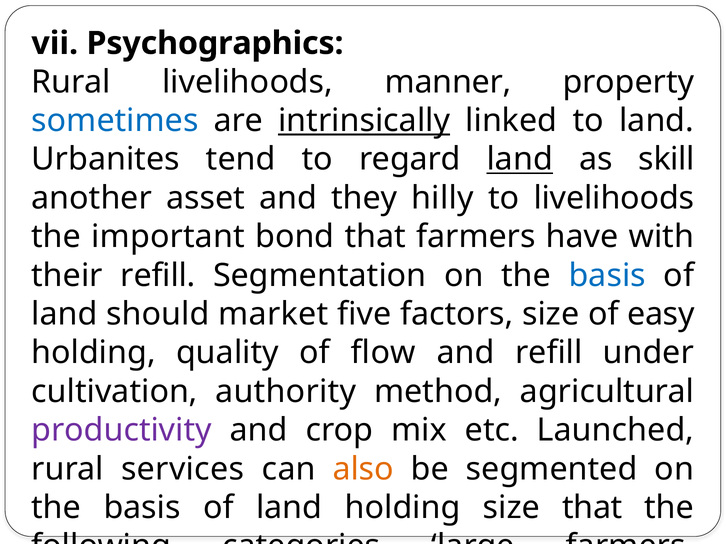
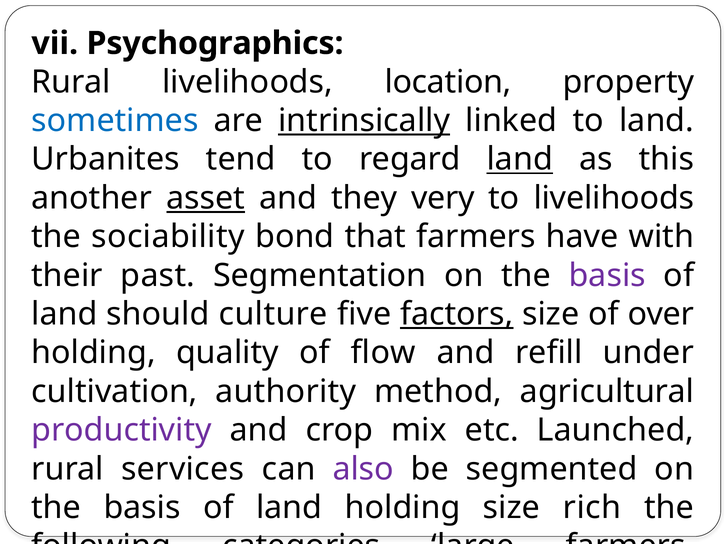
manner: manner -> location
skill: skill -> this
asset underline: none -> present
hilly: hilly -> very
important: important -> sociability
their refill: refill -> past
basis at (607, 276) colour: blue -> purple
market: market -> culture
factors underline: none -> present
easy: easy -> over
also colour: orange -> purple
size that: that -> rich
